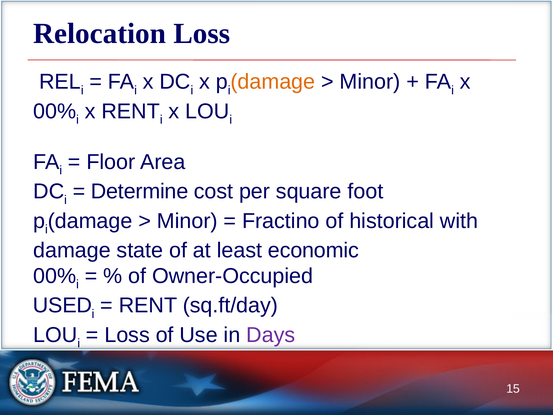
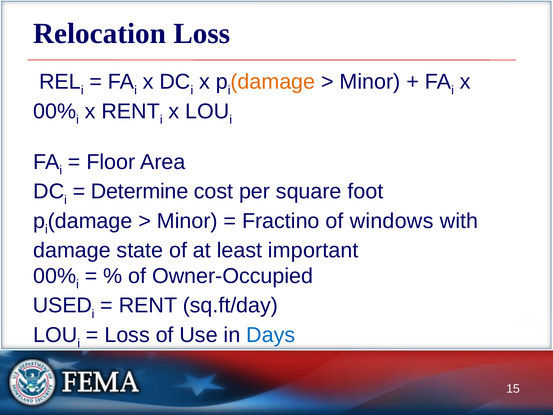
historical: historical -> windows
economic: economic -> important
Days colour: purple -> blue
